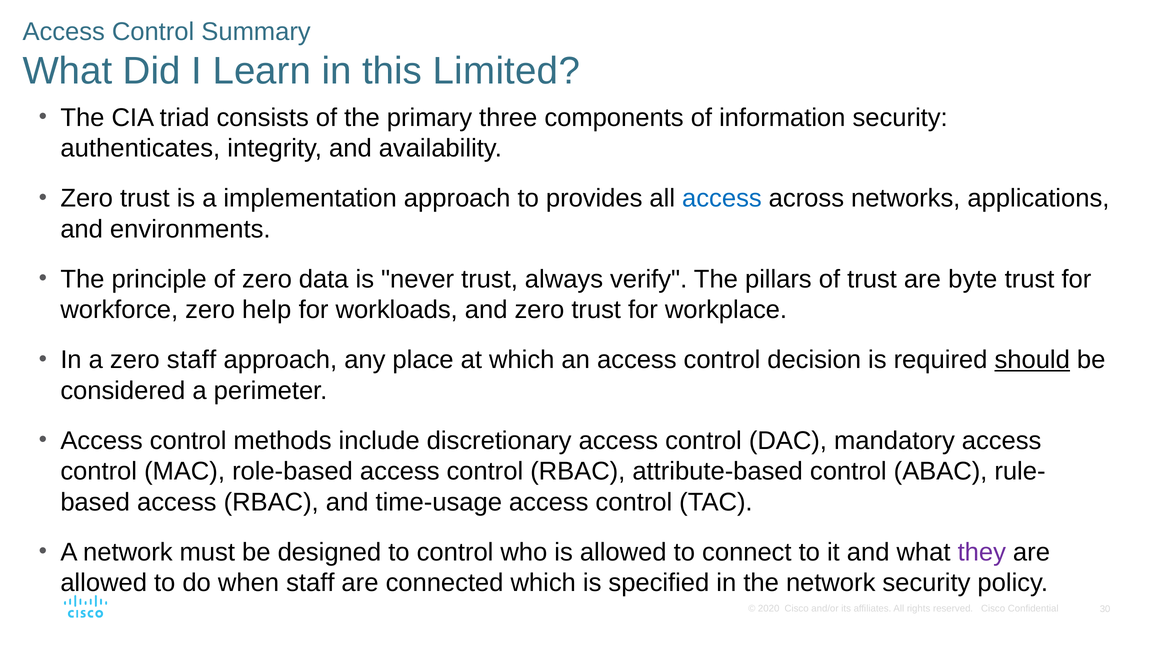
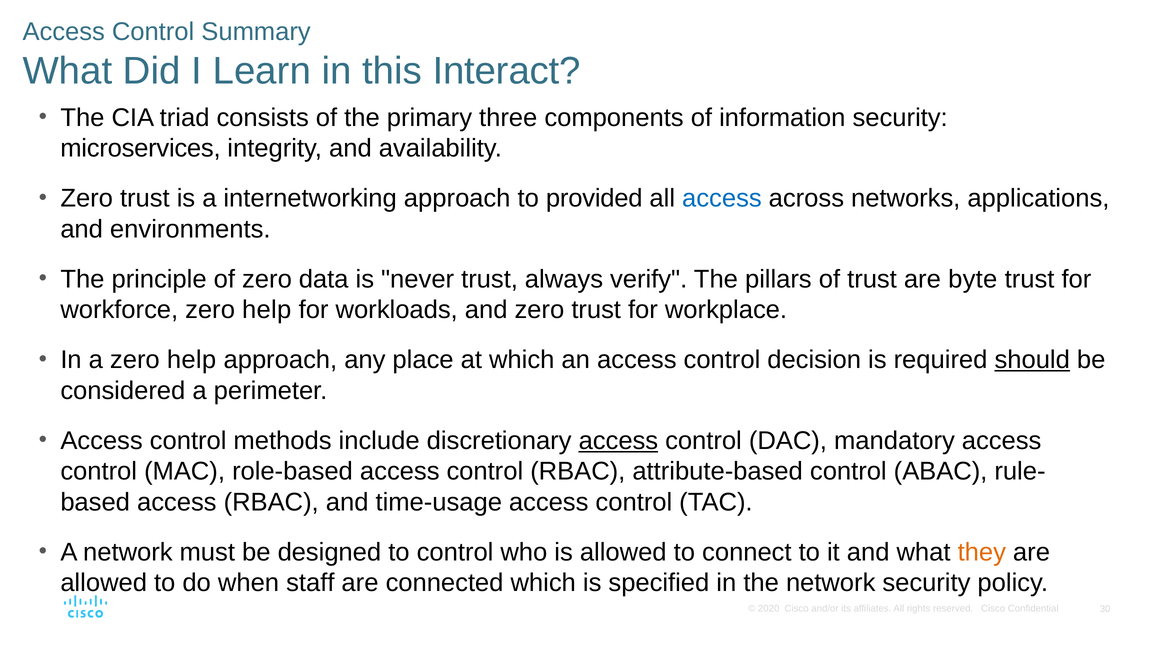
Limited: Limited -> Interact
authenticates: authenticates -> microservices
implementation: implementation -> internetworking
provides: provides -> provided
a zero staff: staff -> help
access at (618, 441) underline: none -> present
they colour: purple -> orange
